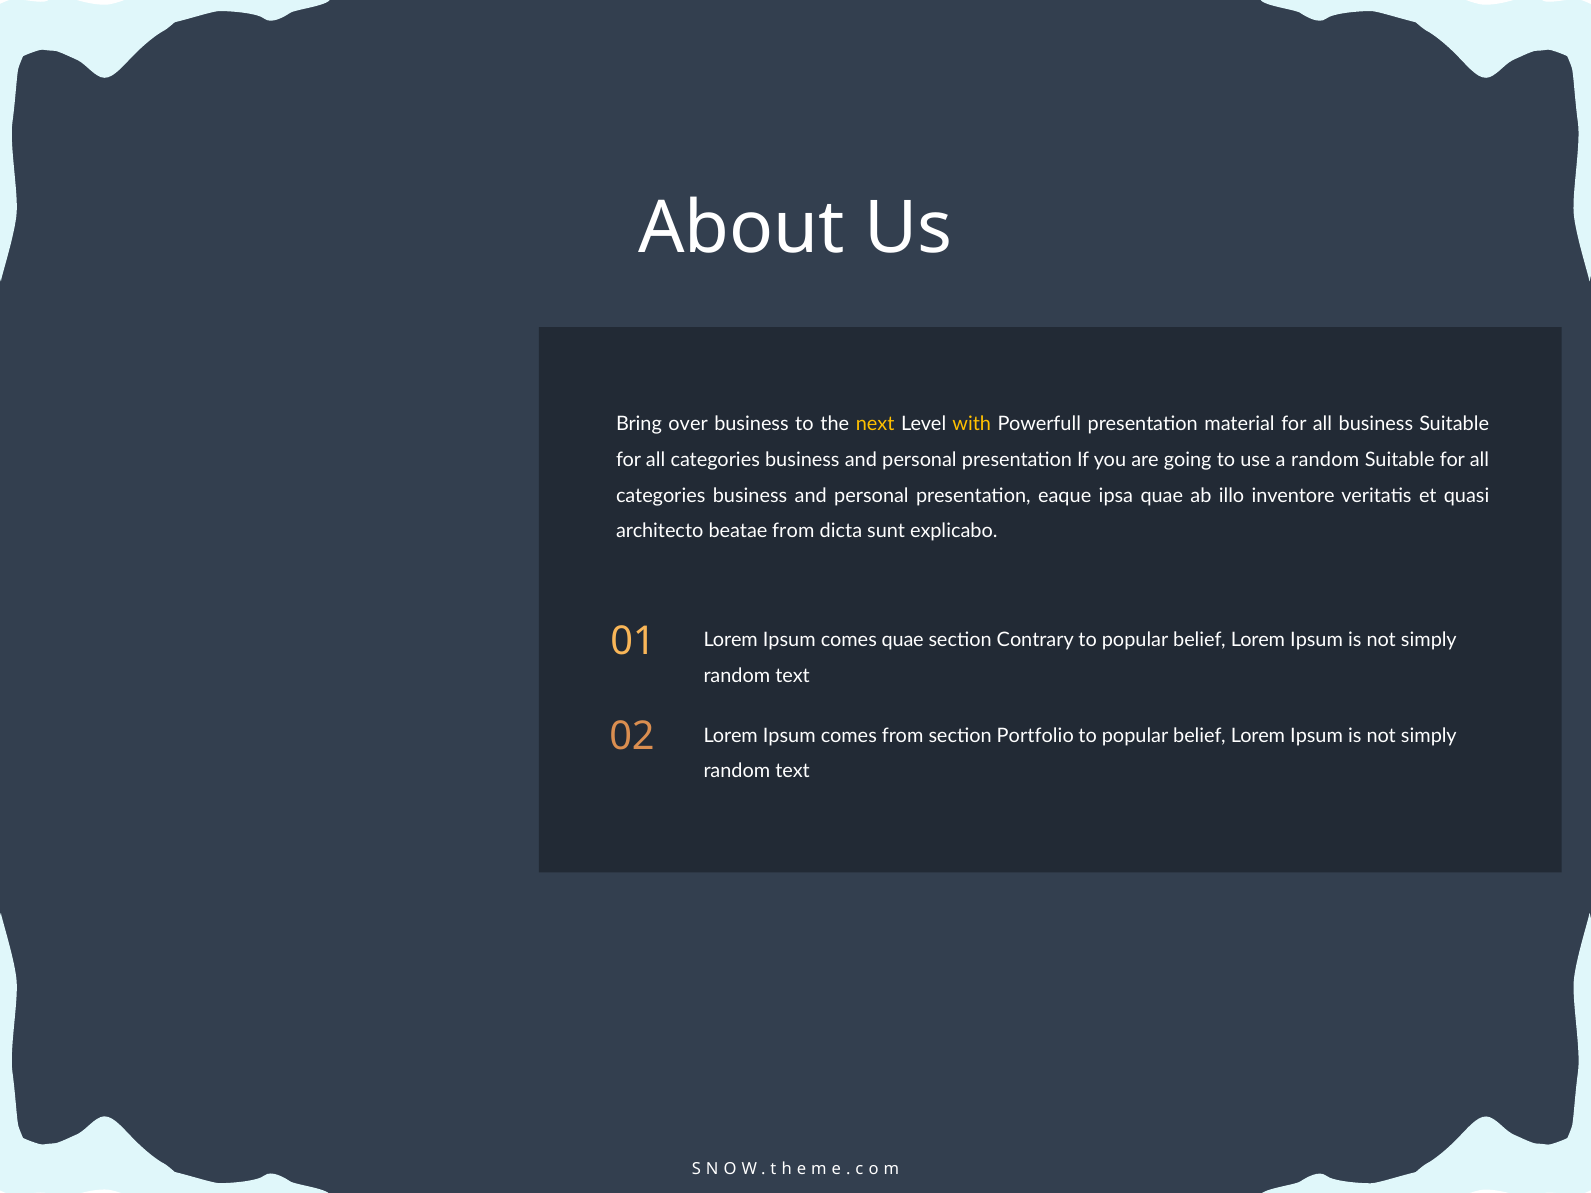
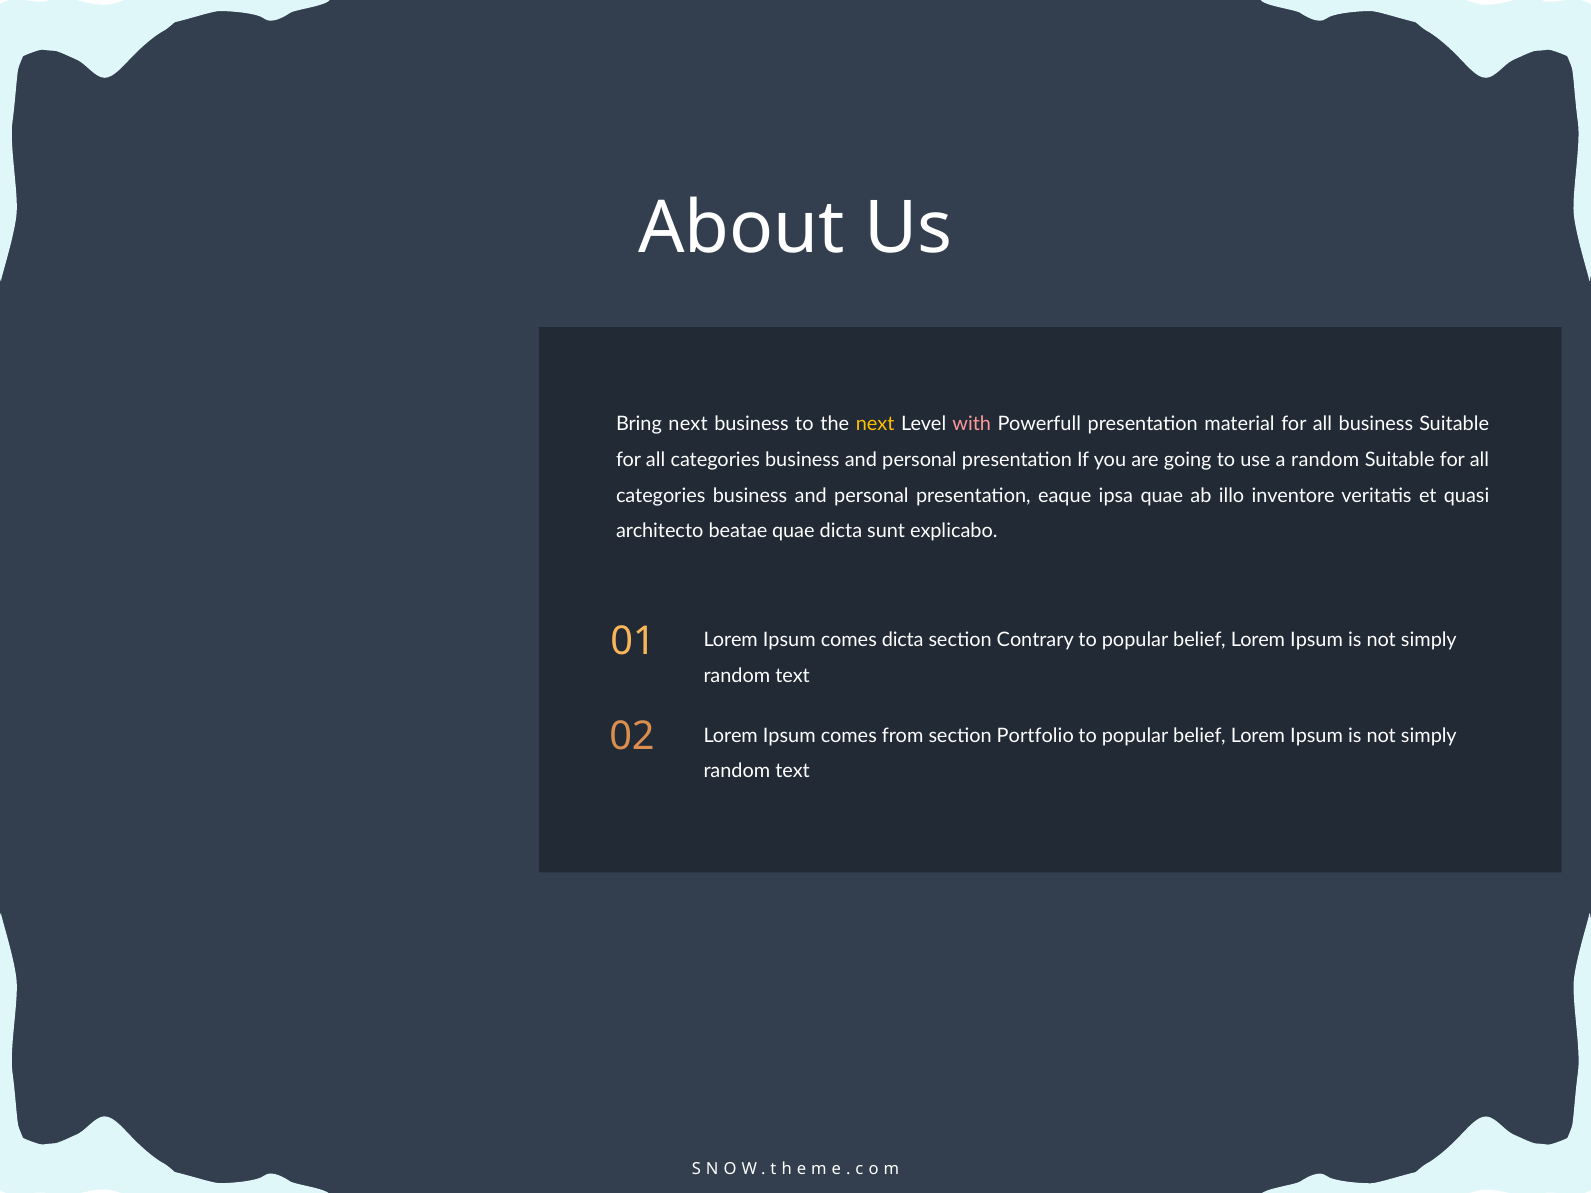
Bring over: over -> next
with colour: yellow -> pink
beatae from: from -> quae
comes quae: quae -> dicta
